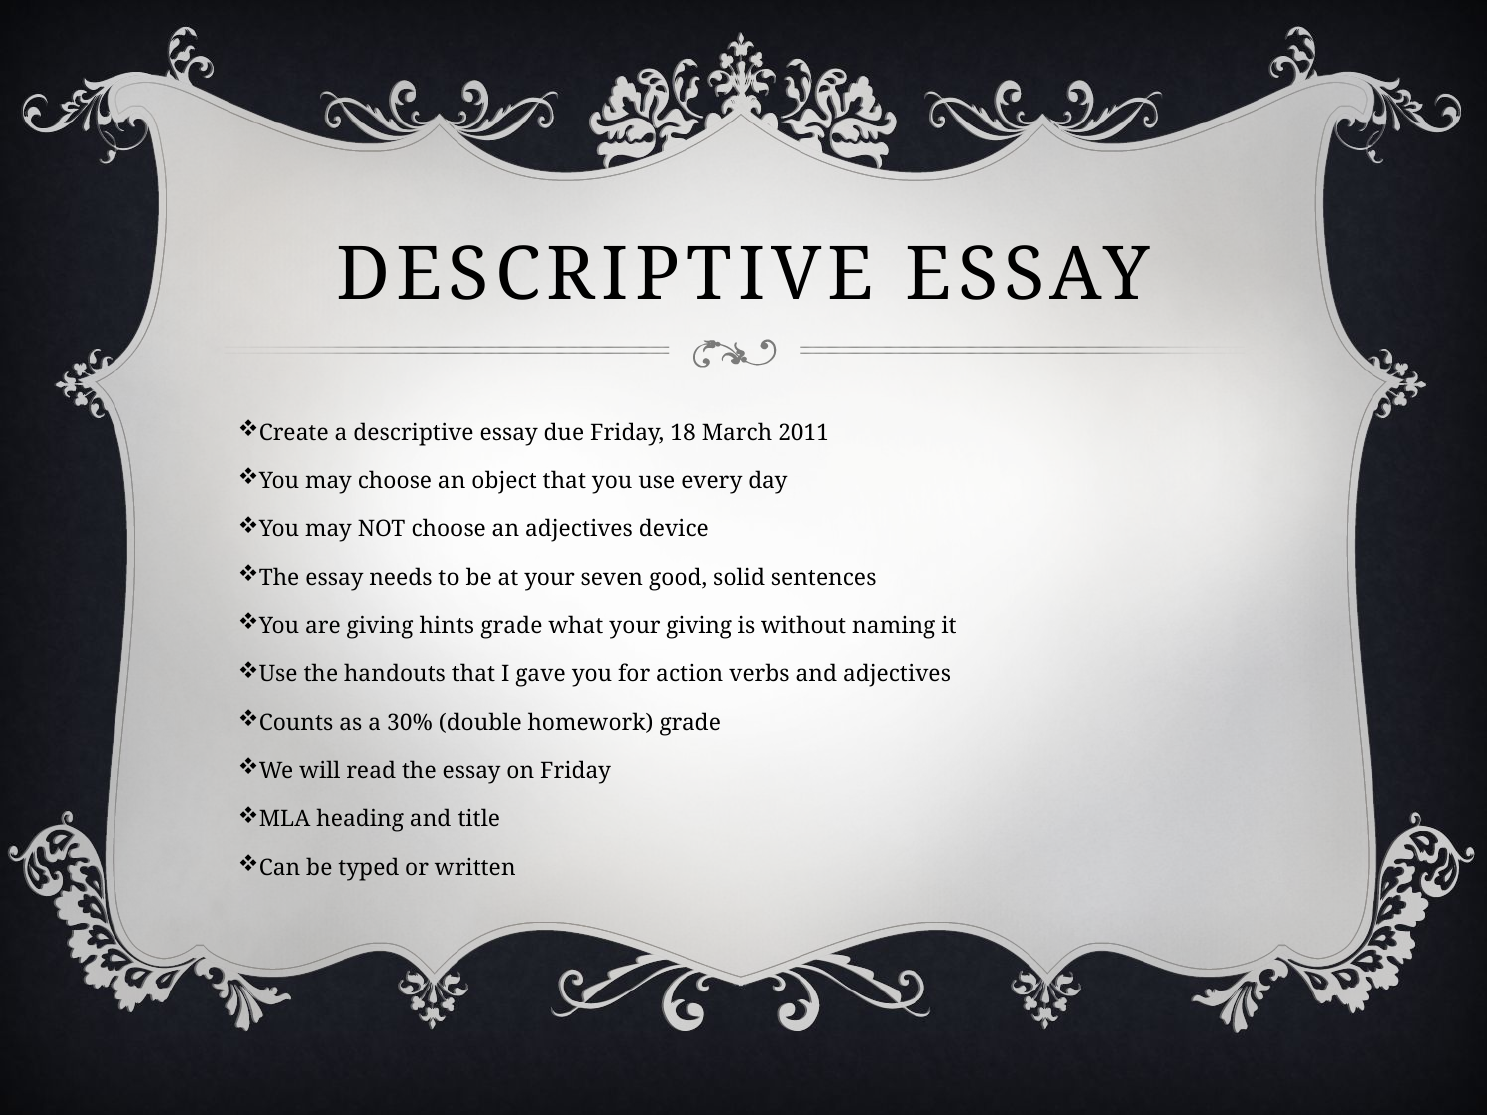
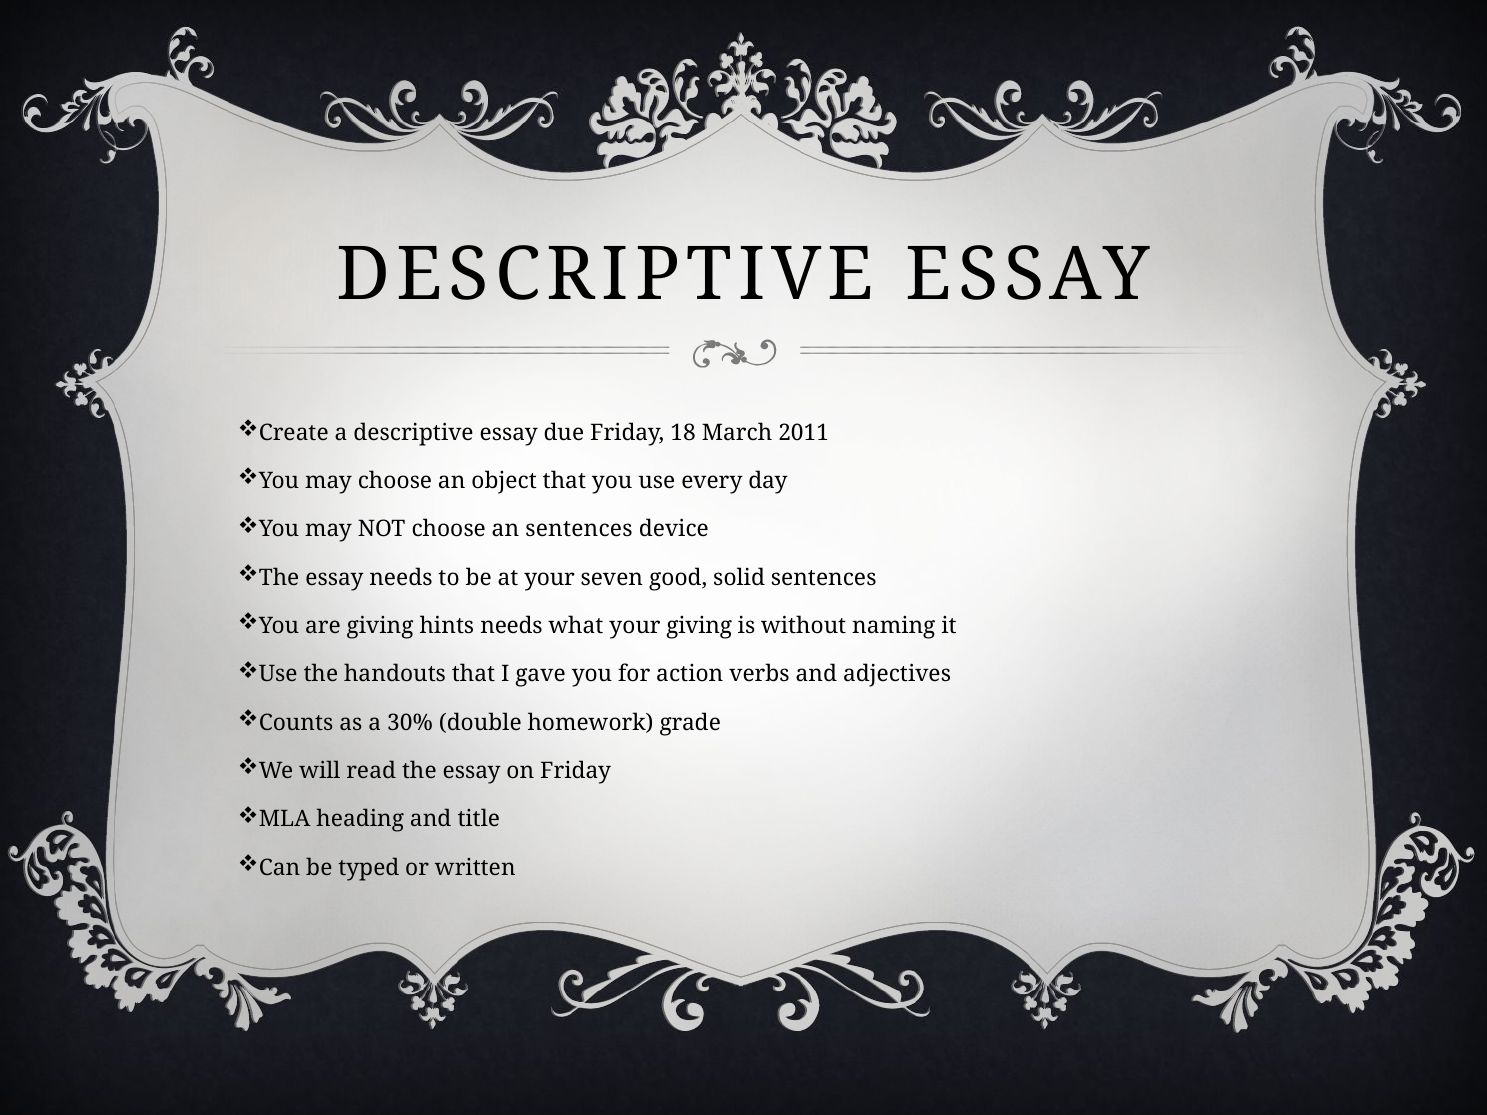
an adjectives: adjectives -> sentences
hints grade: grade -> needs
